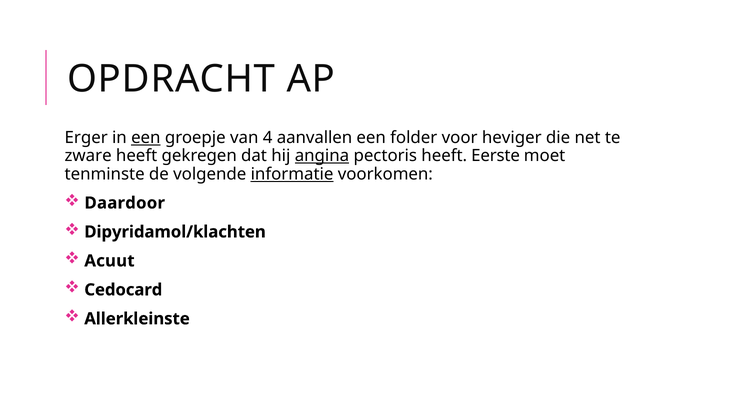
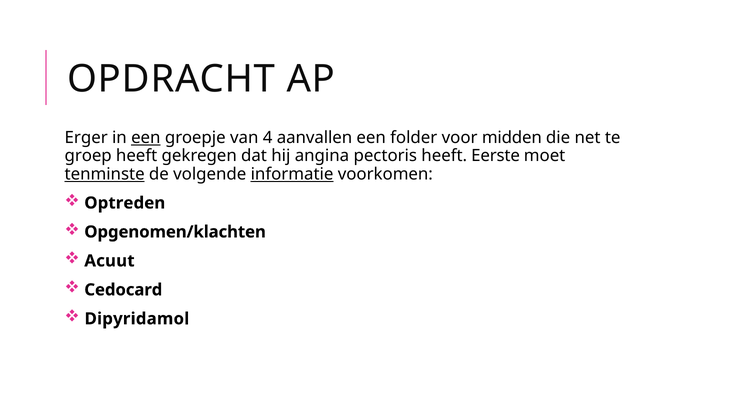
heviger: heviger -> midden
zware: zware -> groep
angina underline: present -> none
tenminste underline: none -> present
Daardoor: Daardoor -> Optreden
Dipyridamol/klachten: Dipyridamol/klachten -> Opgenomen/klachten
Allerkleinste: Allerkleinste -> Dipyridamol
